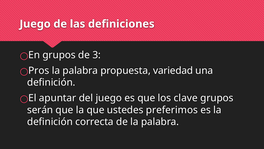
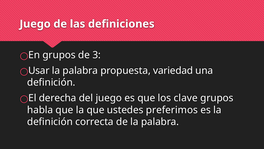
Pros: Pros -> Usar
apuntar: apuntar -> derecha
serán: serán -> habla
